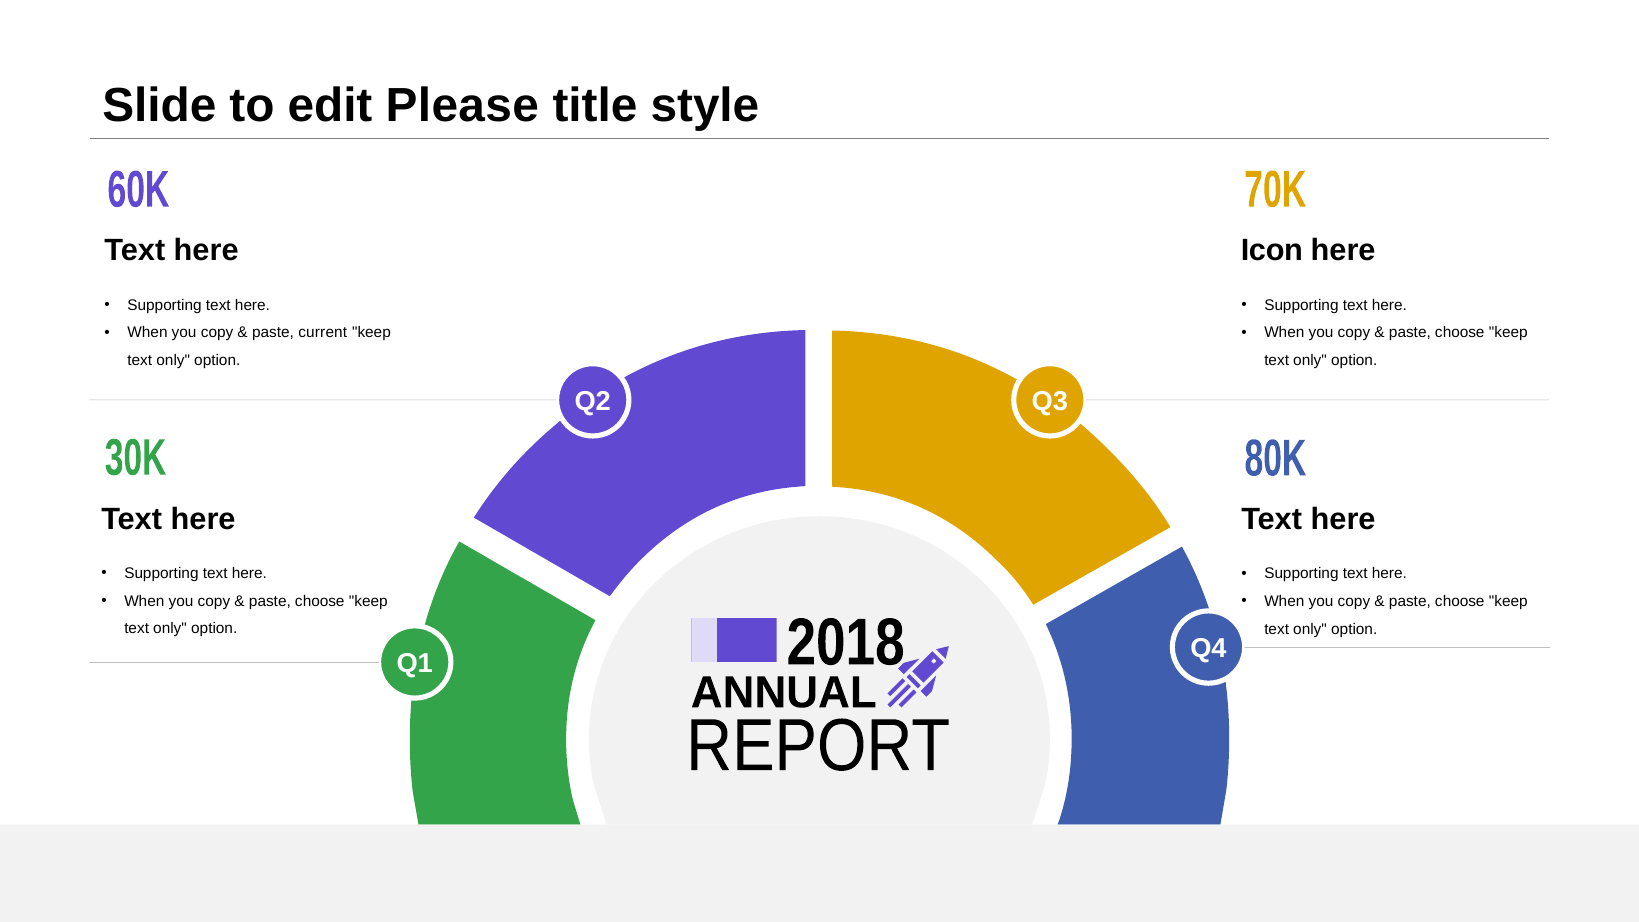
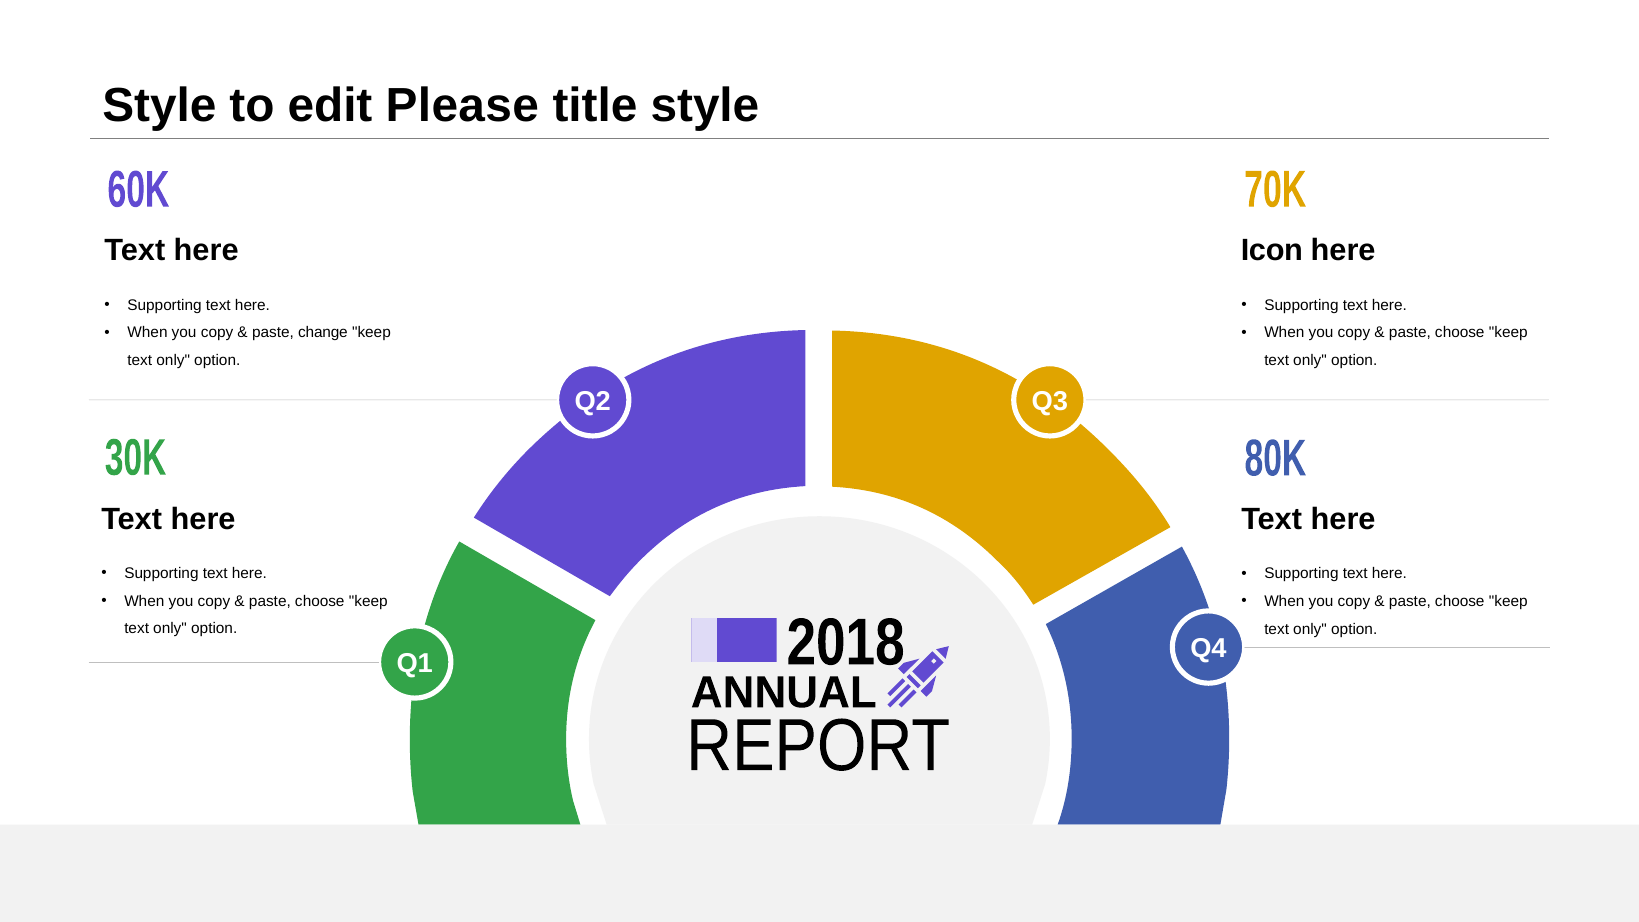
Slide at (159, 106): Slide -> Style
current: current -> change
